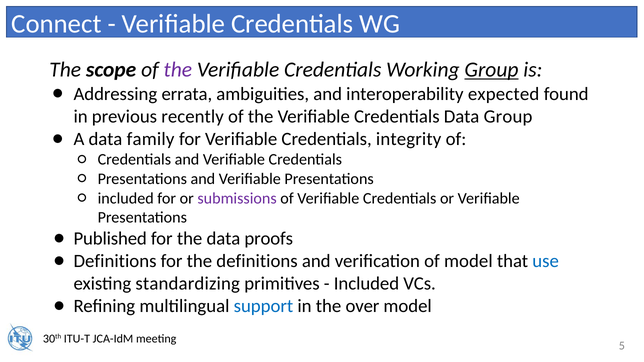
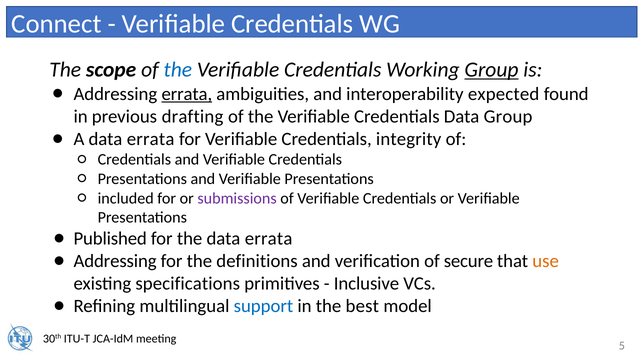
the at (178, 70) colour: purple -> blue
errata at (187, 94) underline: none -> present
recently: recently -> drafting
A data family: family -> errata
the data proofs: proofs -> errata
Definitions at (115, 261): Definitions -> Addressing
of model: model -> secure
use colour: blue -> orange
standardizing: standardizing -> specifications
Included at (366, 284): Included -> Inclusive
over: over -> best
